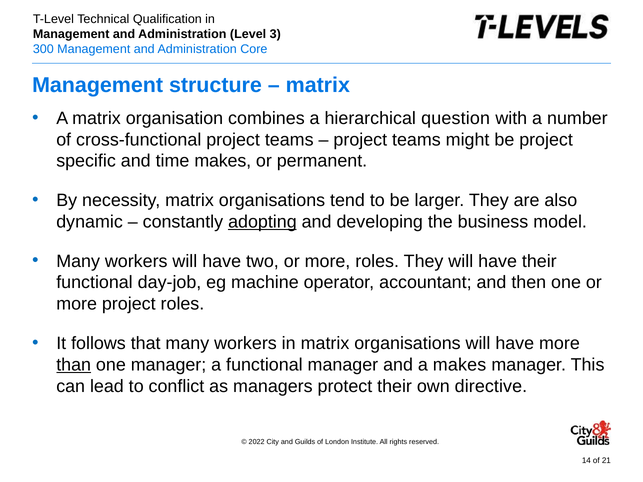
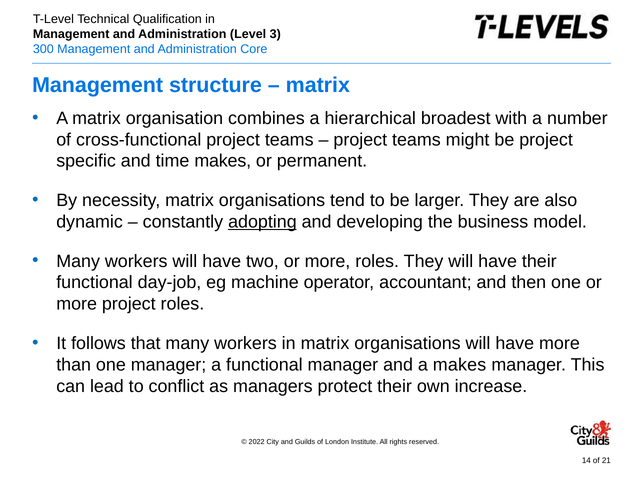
question: question -> broadest
than underline: present -> none
directive: directive -> increase
